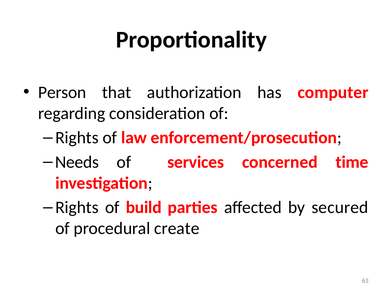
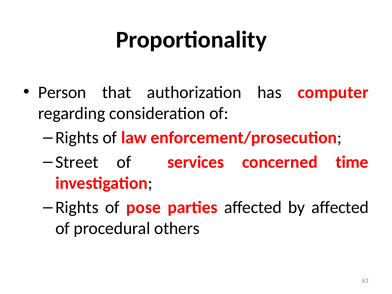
Needs: Needs -> Street
build: build -> pose
by secured: secured -> affected
create: create -> others
